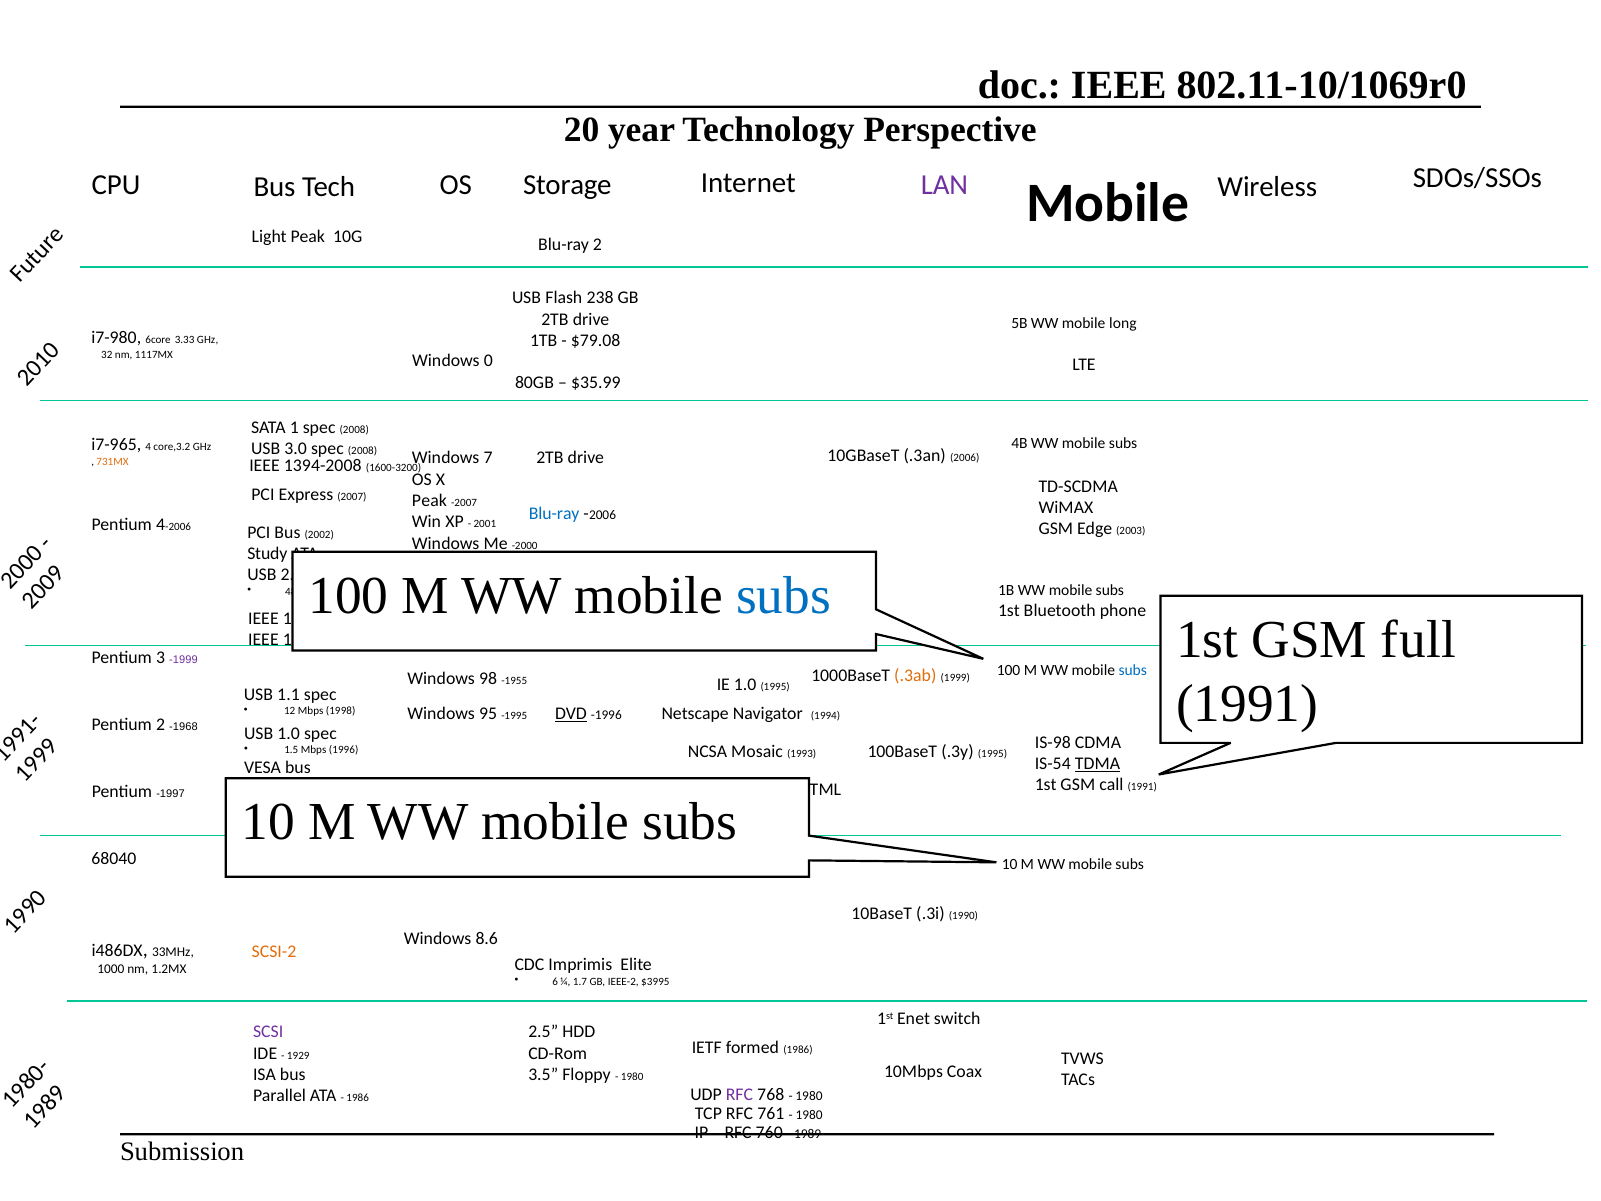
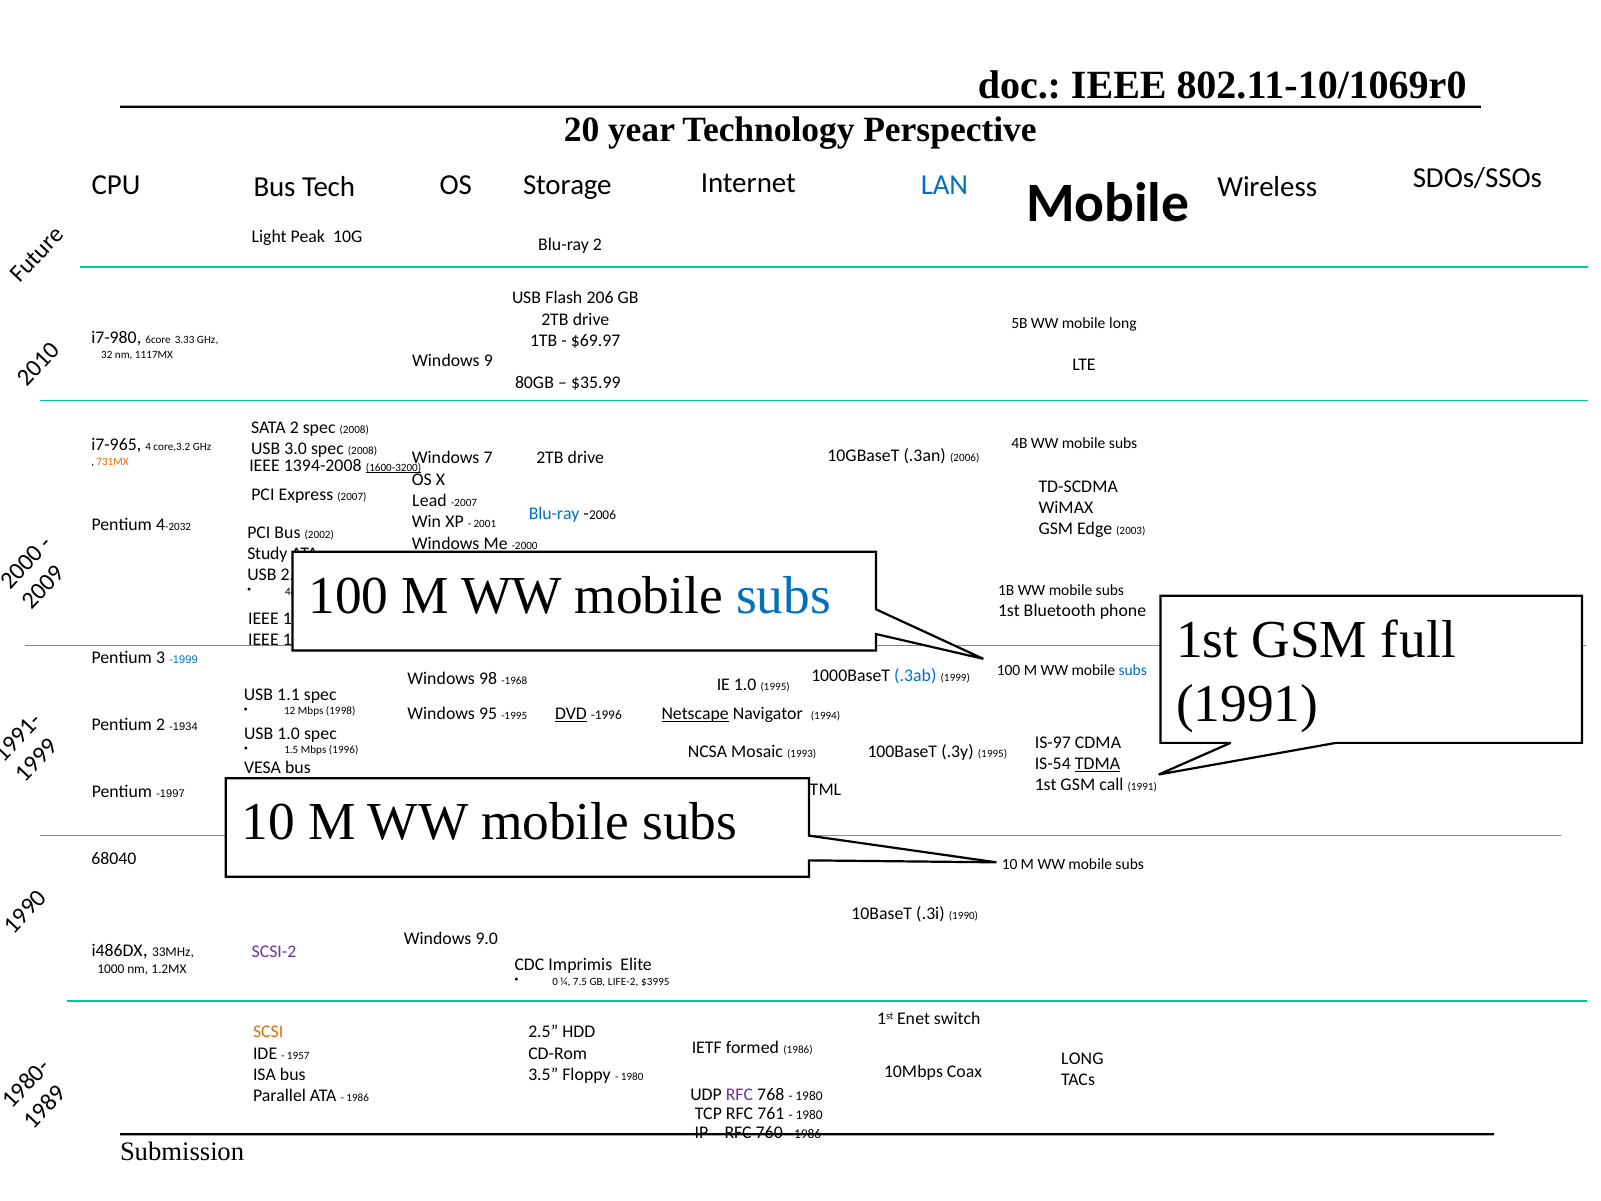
LAN colour: purple -> blue
238: 238 -> 206
$79.08: $79.08 -> $69.97
Windows 0: 0 -> 9
SATA 1: 1 -> 2
1600-3200 underline: none -> present
Peak at (429, 501): Peak -> Lead
4 -2006: -2006 -> -2032
-1999 colour: purple -> blue
.3ab colour: orange -> blue
-1955: -1955 -> -1968
Netscape underline: none -> present
-1968: -1968 -> -1934
IS-98: IS-98 -> IS-97
8.6: 8.6 -> 9.0
SCSI-2 colour: orange -> purple
6 at (555, 981): 6 -> 0
1.7: 1.7 -> 7.5
IEEE-2: IEEE-2 -> LIFE-2
SCSI colour: purple -> orange
1929: 1929 -> 1957
TVWS at (1082, 1058): TVWS -> LONG
1989 at (808, 1134): 1989 -> 1986
